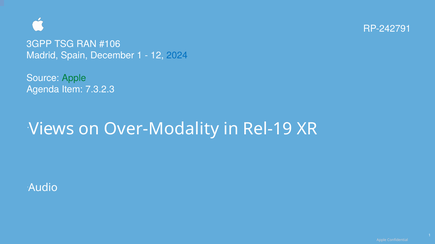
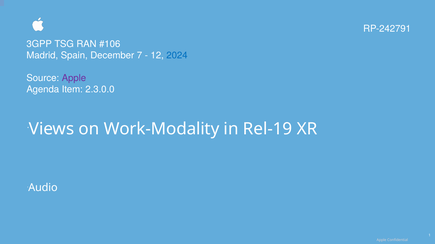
December 1: 1 -> 7
Apple at (74, 78) colour: green -> purple
7.3.2.3: 7.3.2.3 -> 2.3.0.0
Over-Modality: Over-Modality -> Work-Modality
